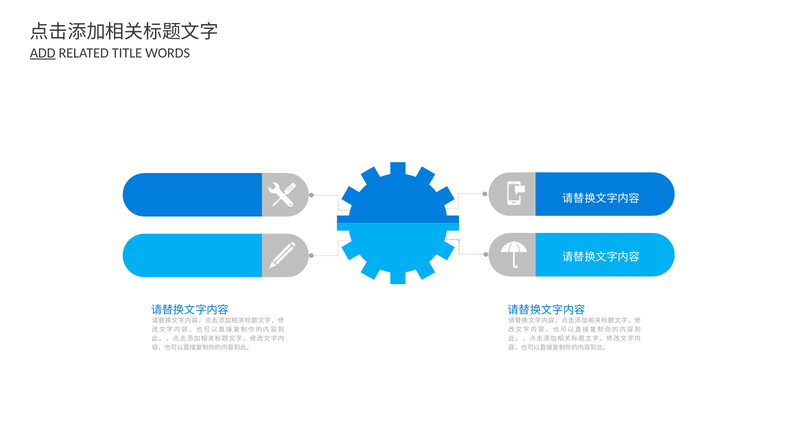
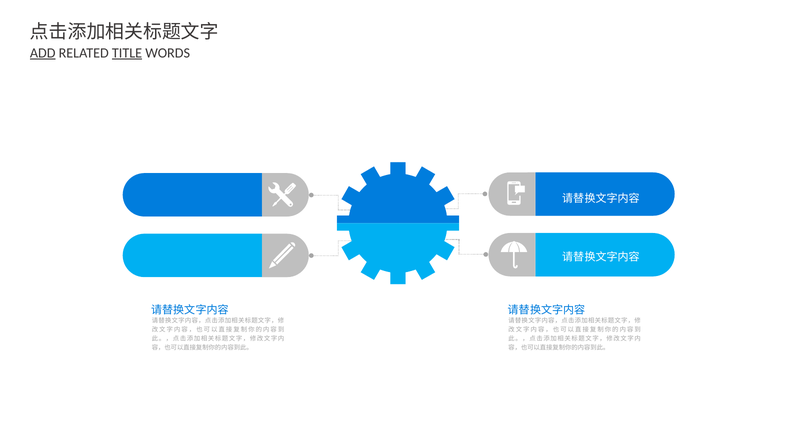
TITLE underline: none -> present
